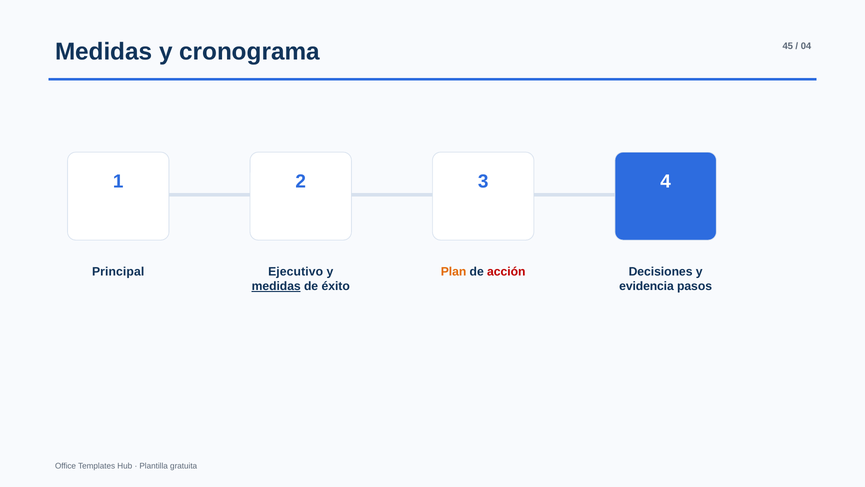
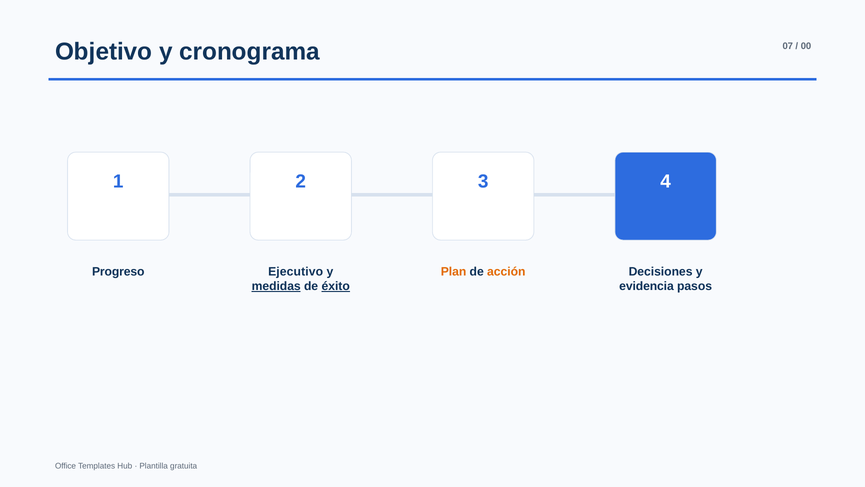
Medidas at (104, 52): Medidas -> Objetivo
45: 45 -> 07
04: 04 -> 00
Principal: Principal -> Progreso
acción colour: red -> orange
éxito underline: none -> present
